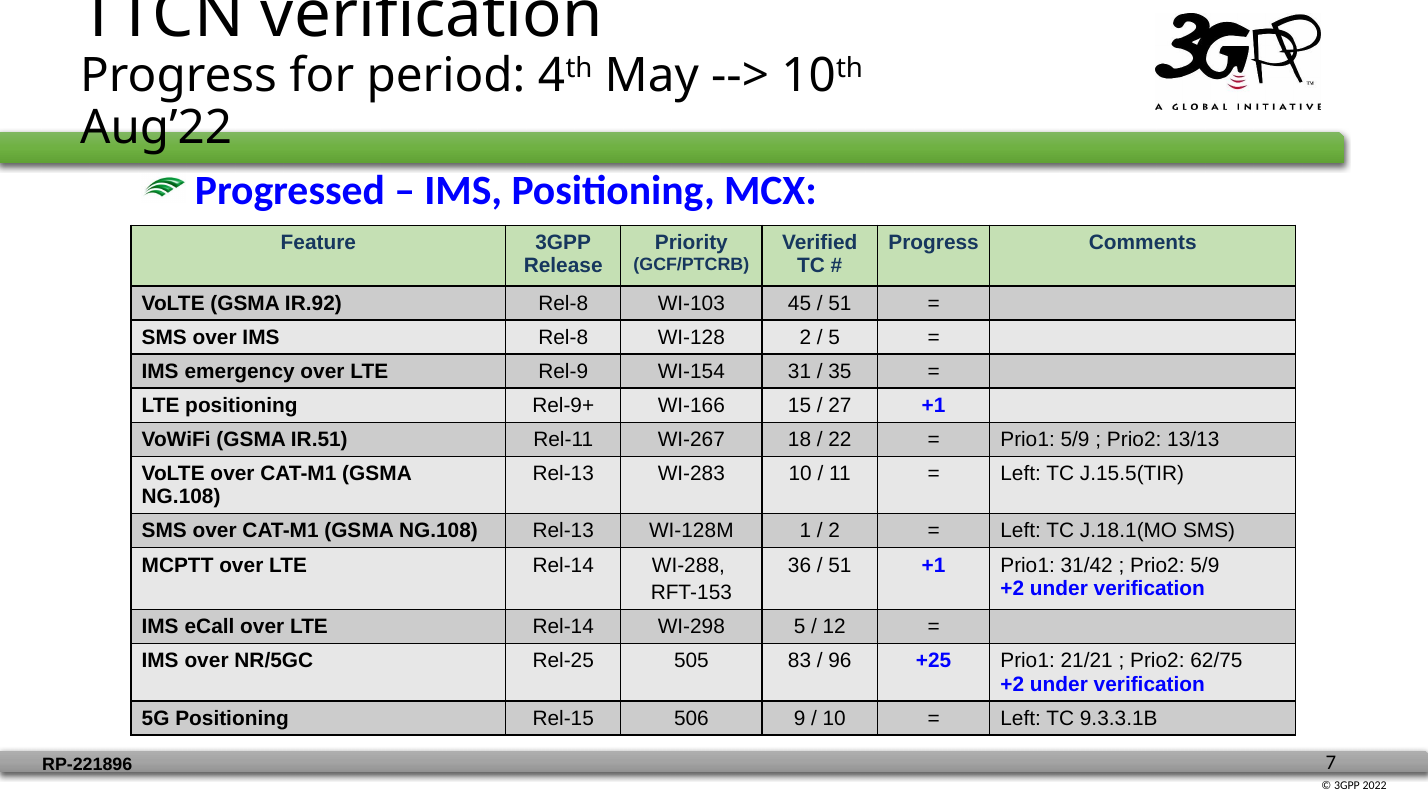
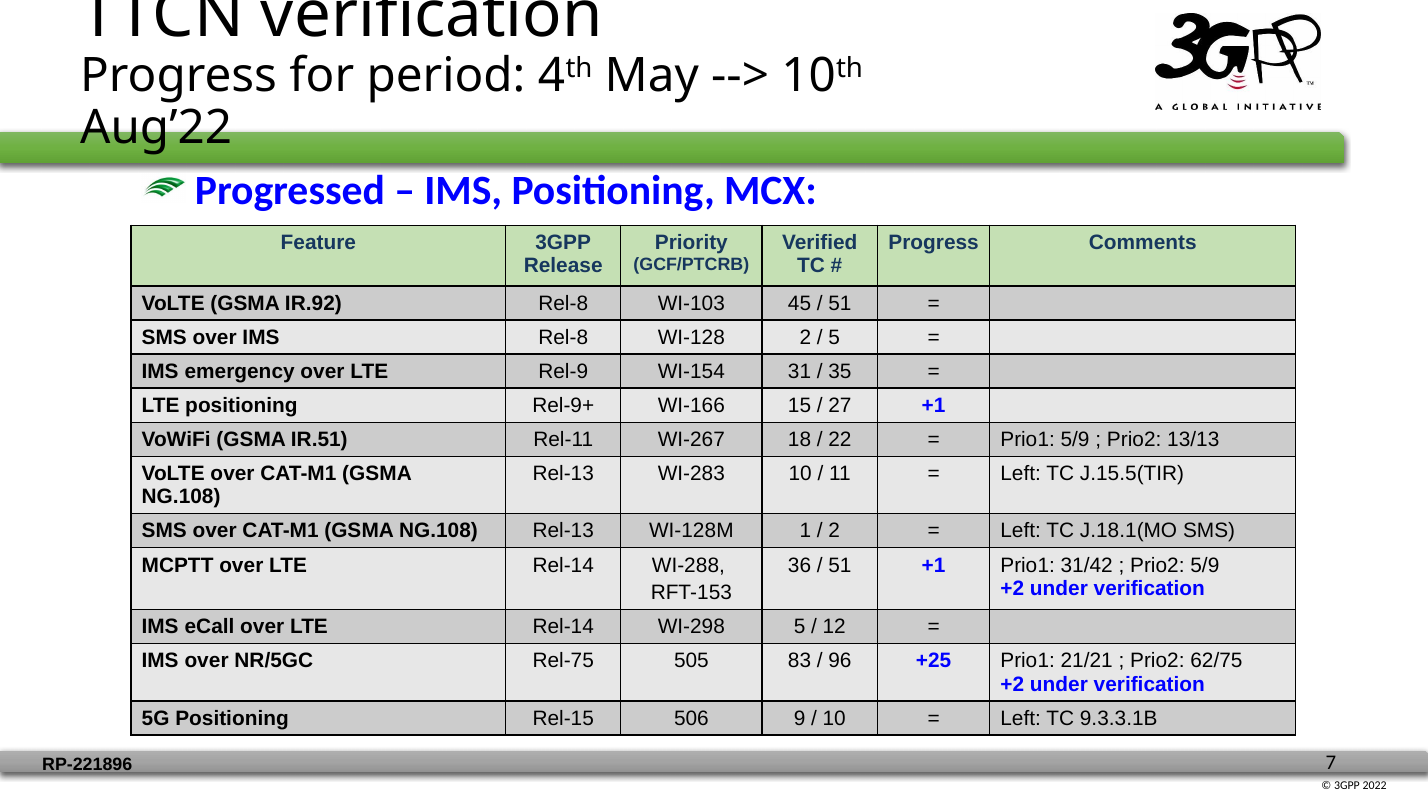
Rel-25: Rel-25 -> Rel-75
